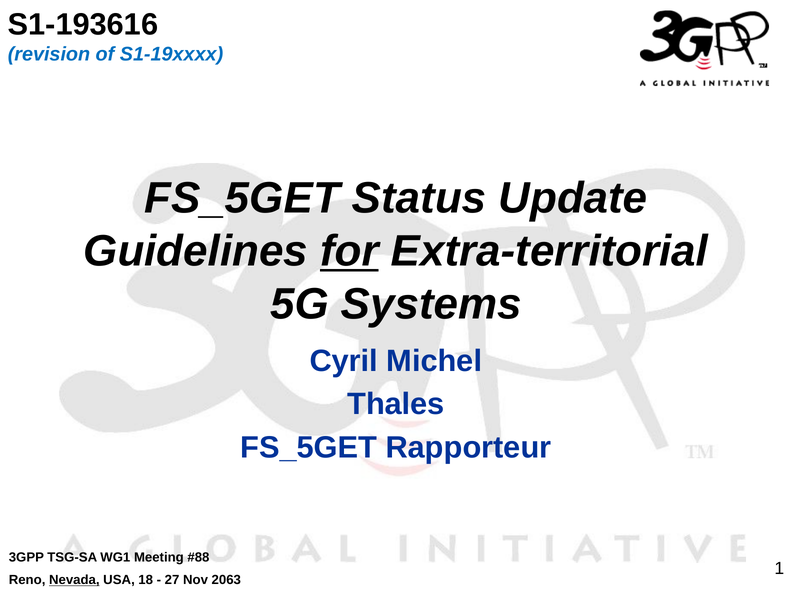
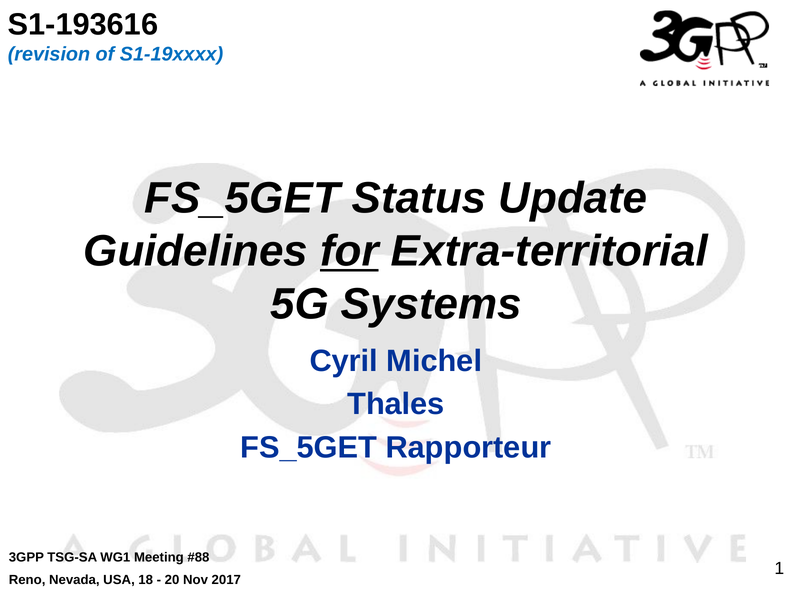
Nevada underline: present -> none
27: 27 -> 20
2063: 2063 -> 2017
